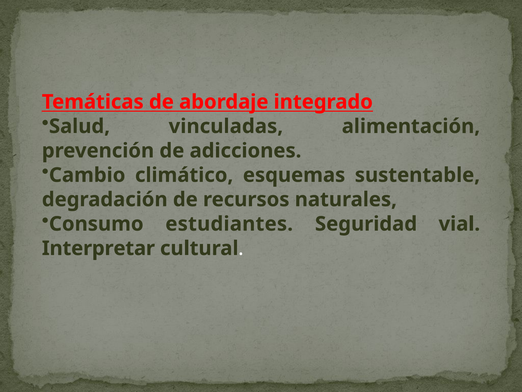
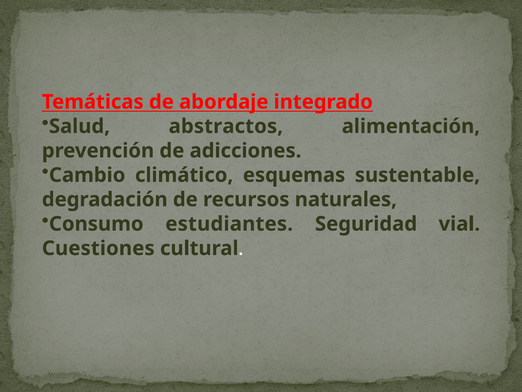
vinculadas: vinculadas -> abstractos
Interpretar: Interpretar -> Cuestiones
